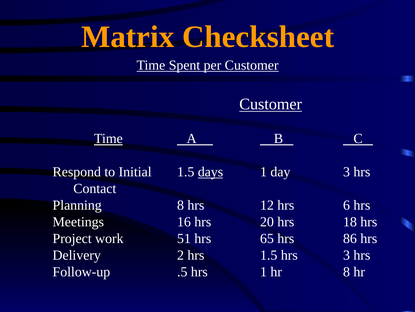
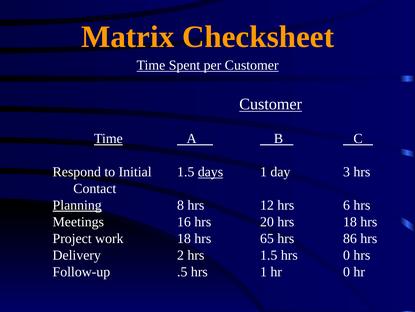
Planning underline: none -> present
work 51: 51 -> 18
hrs 3: 3 -> 0
hr 8: 8 -> 0
